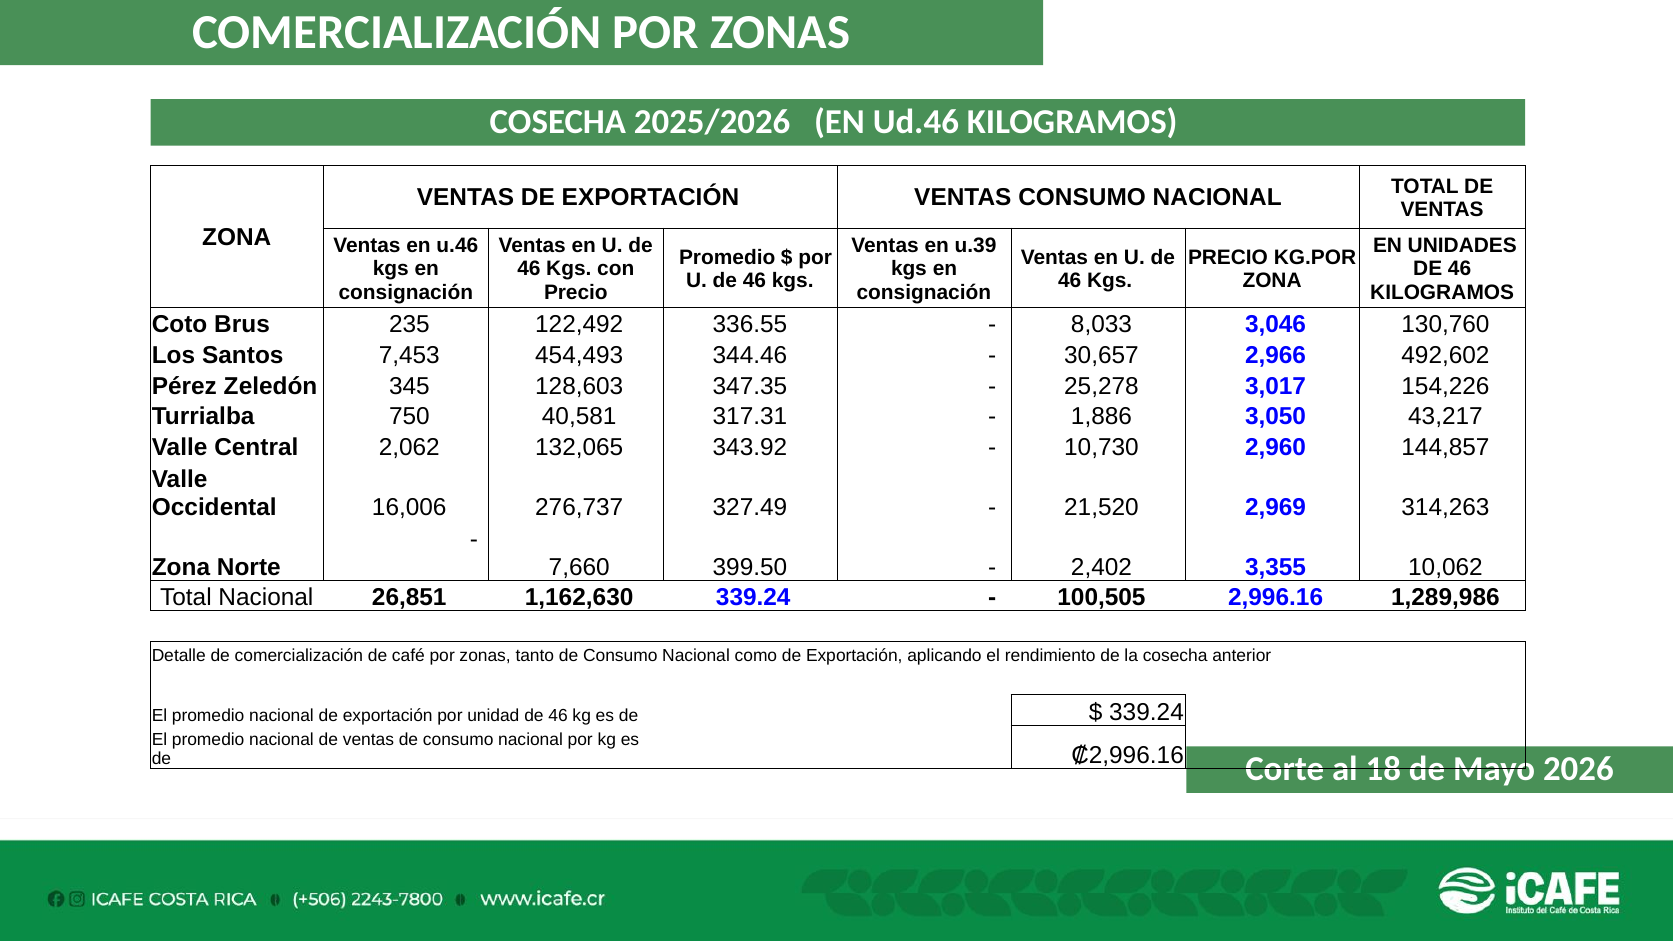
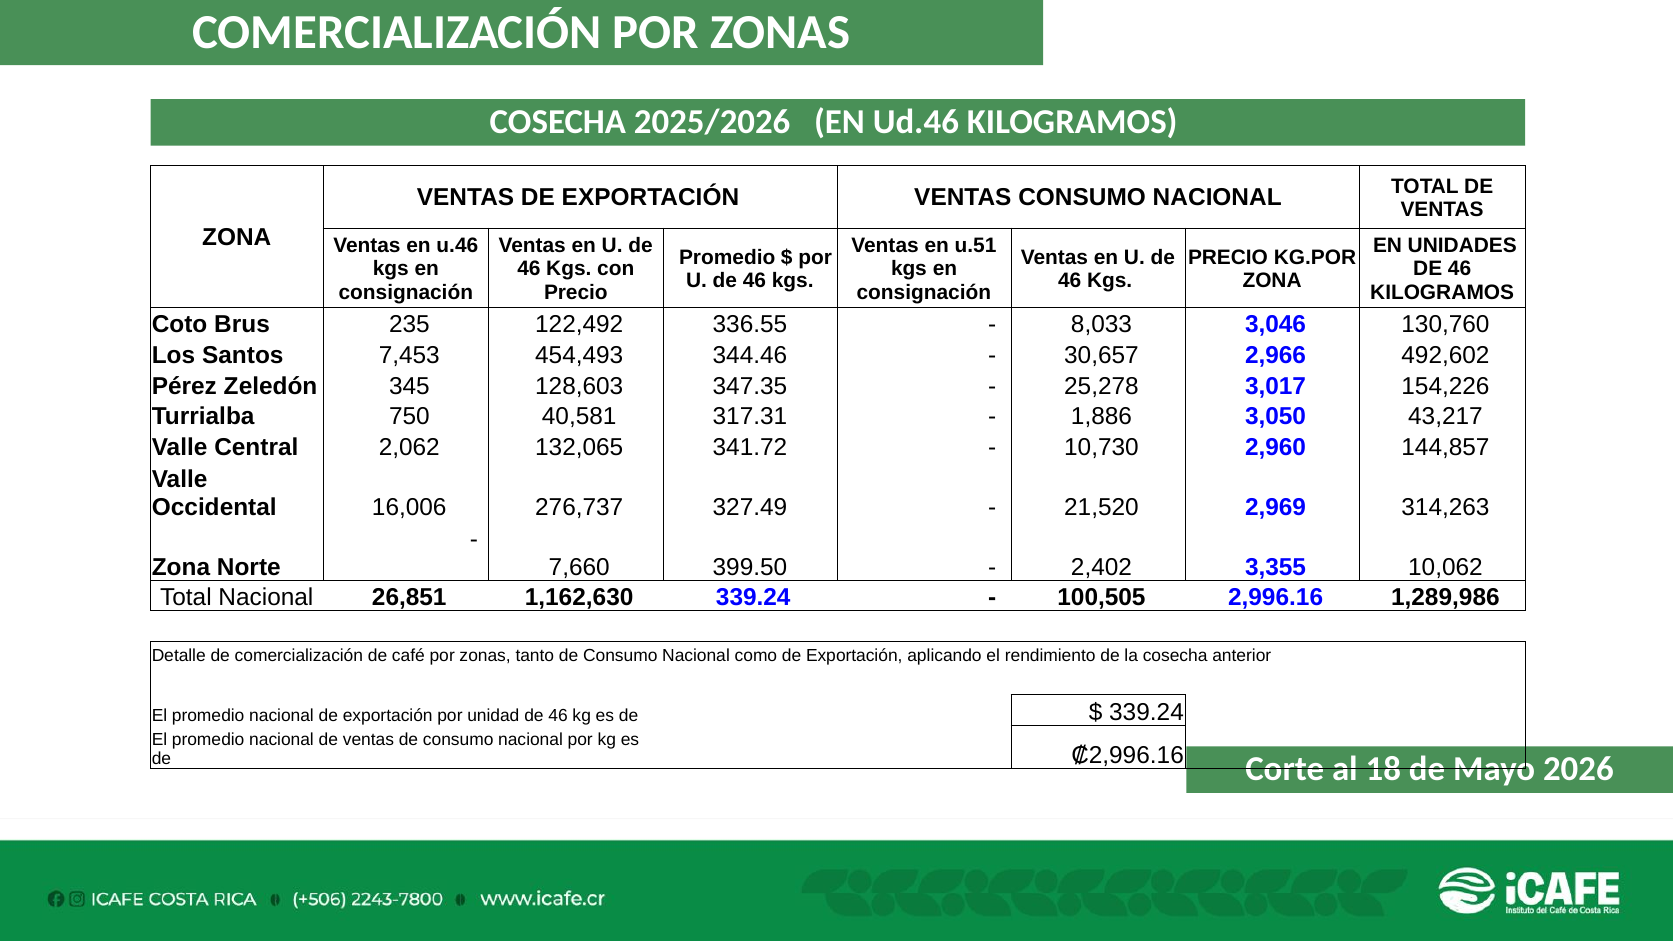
u.39: u.39 -> u.51
343.92: 343.92 -> 341.72
